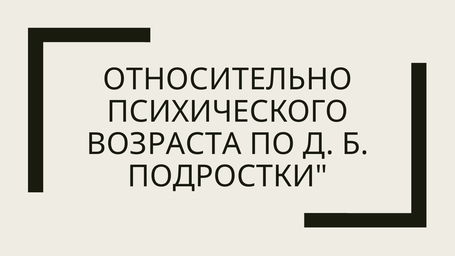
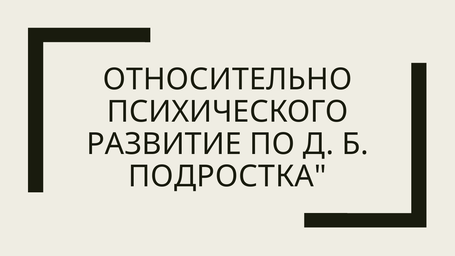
ВОЗРАСТА: ВОЗРАСТА -> РАЗВИТИЕ
ПОДРОСТКИ: ПОДРОСТКИ -> ПОДРОСТКА
